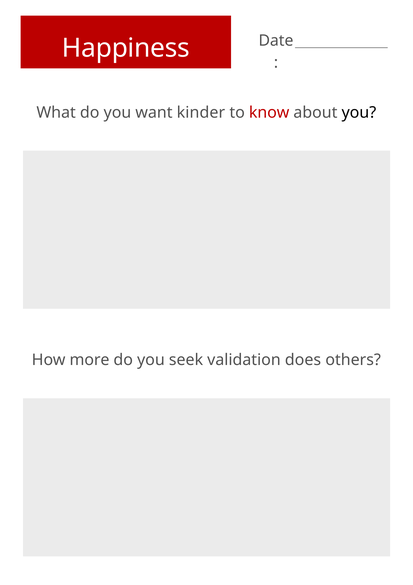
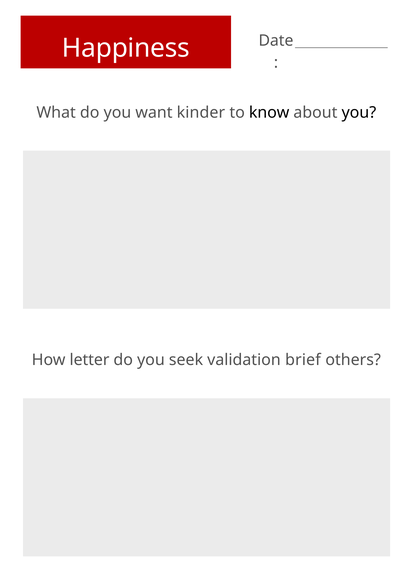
know colour: red -> black
more: more -> letter
does: does -> brief
